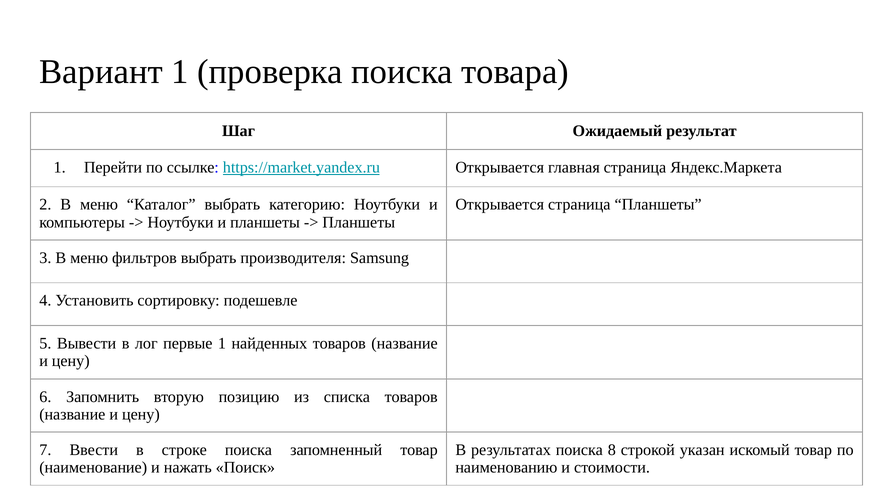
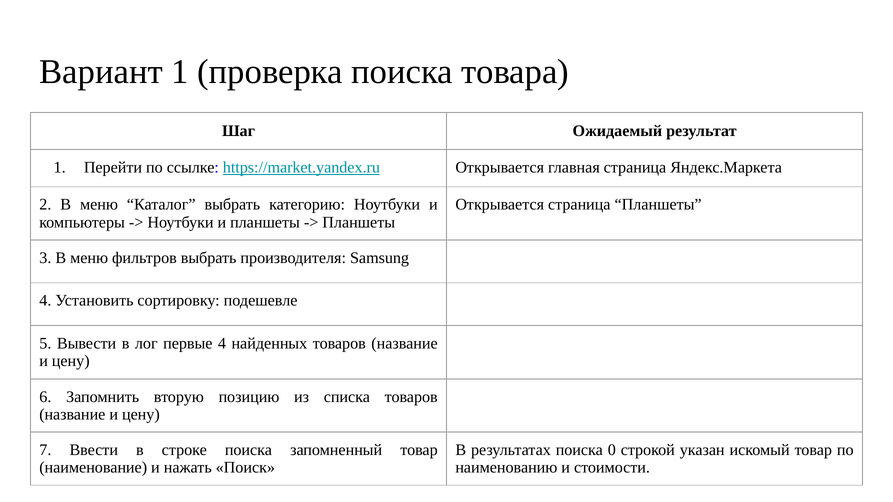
первые 1: 1 -> 4
8: 8 -> 0
